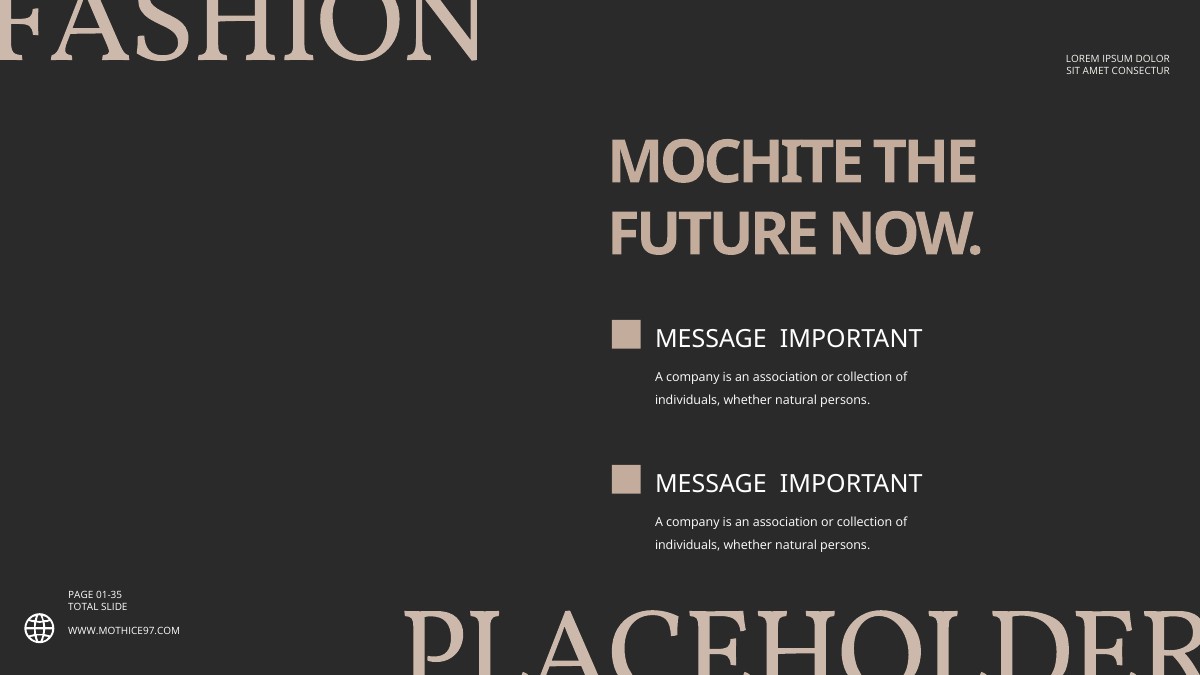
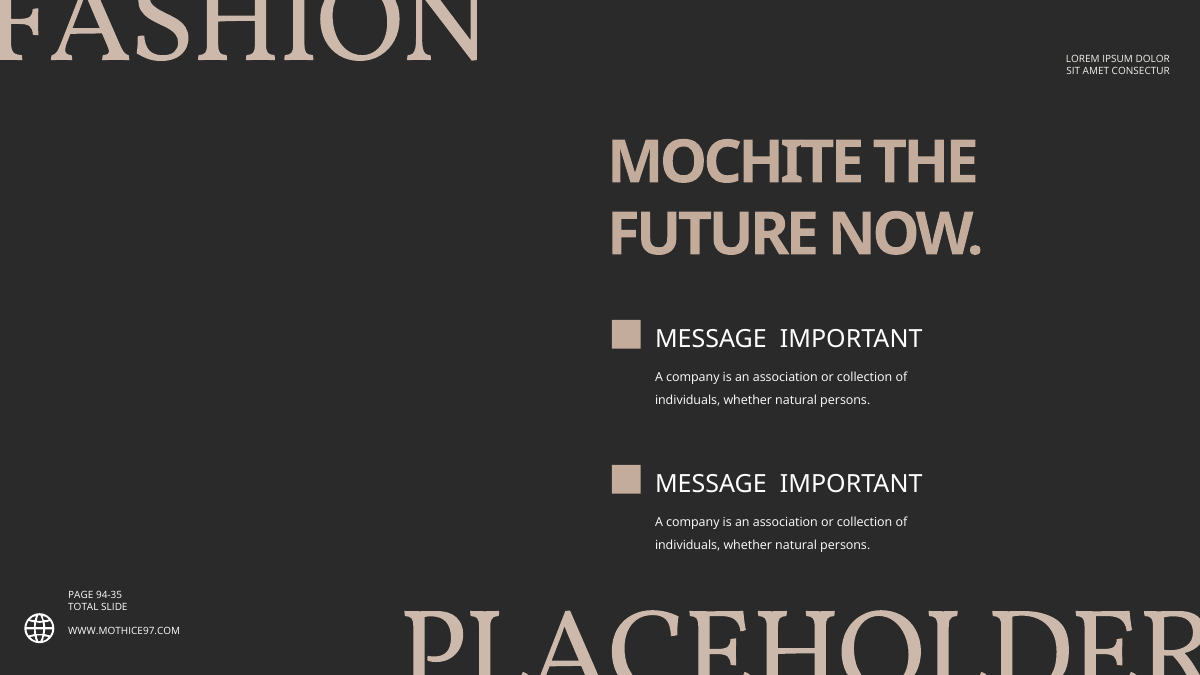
01-35: 01-35 -> 94-35
